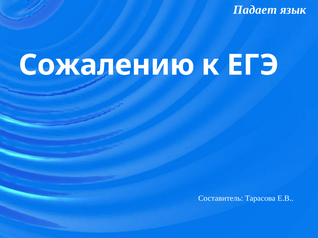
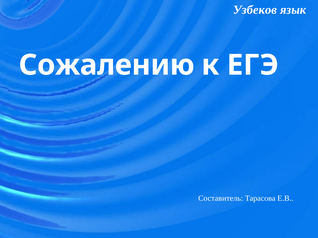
Падает: Падает -> Узбеков
